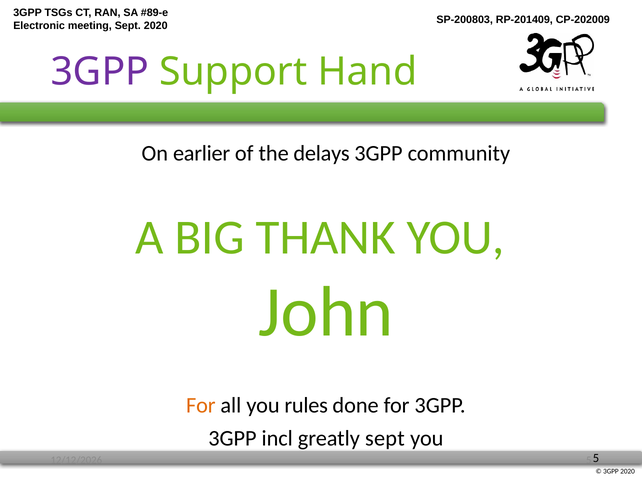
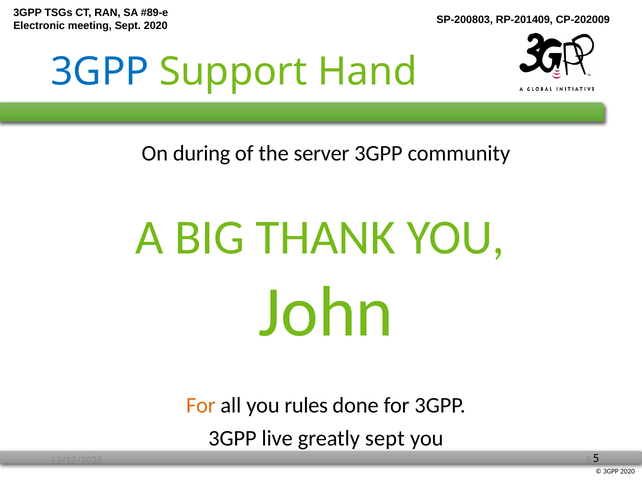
3GPP at (100, 72) colour: purple -> blue
earlier: earlier -> during
delays: delays -> server
incl: incl -> live
